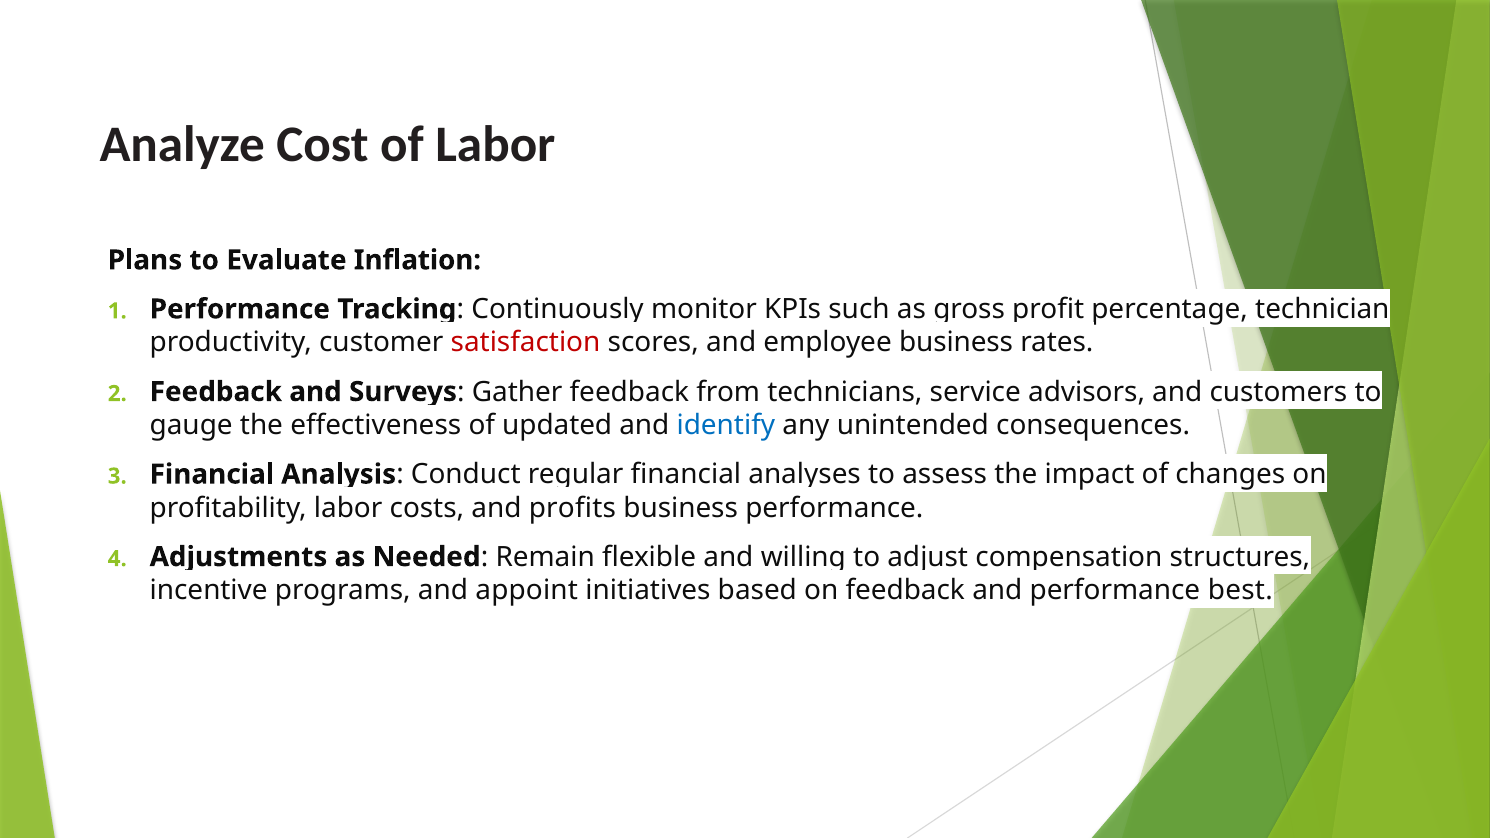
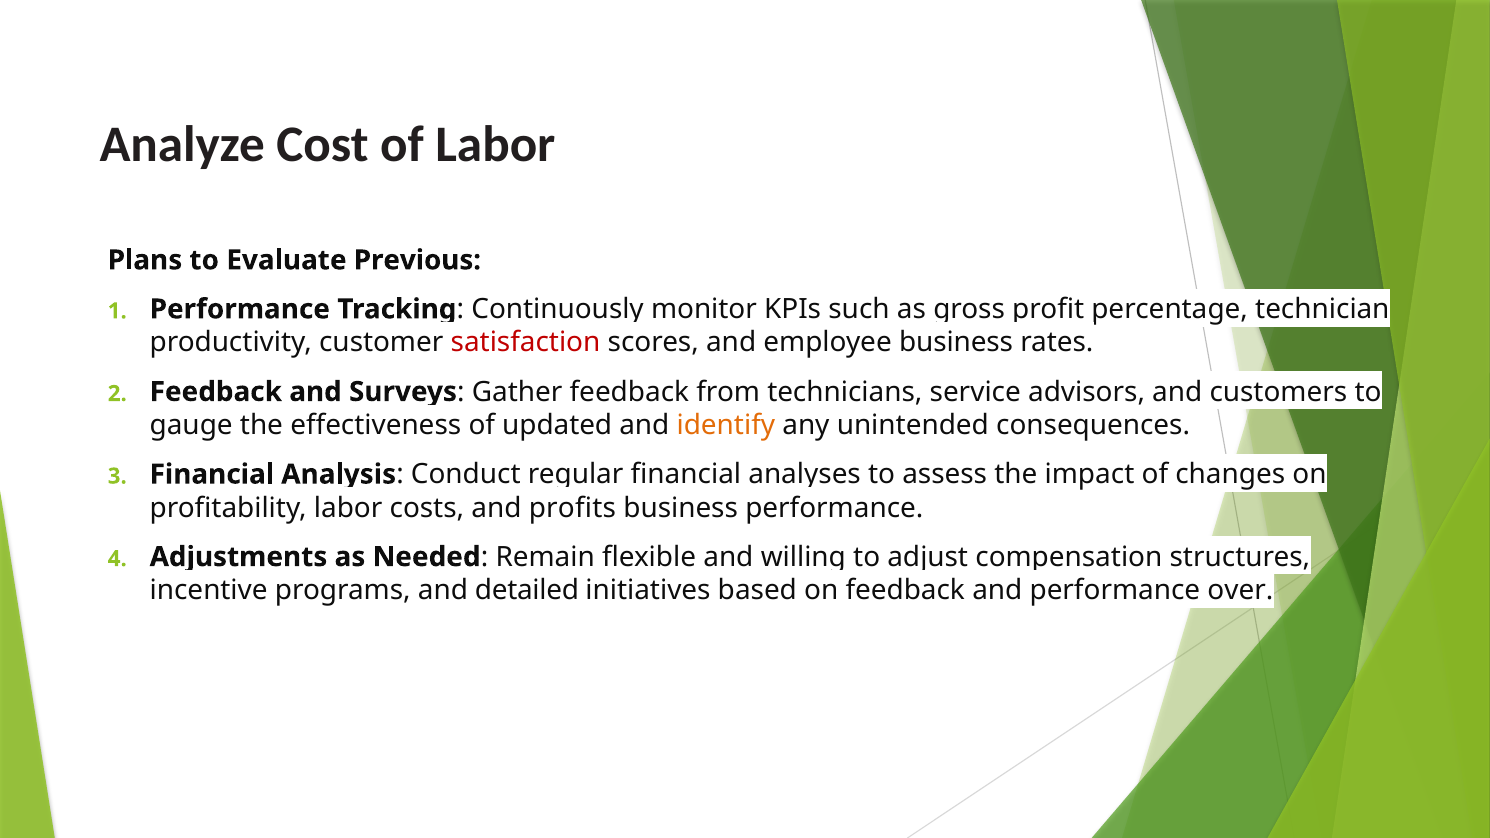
Inflation: Inflation -> Previous
identify colour: blue -> orange
appoint: appoint -> detailed
best: best -> over
